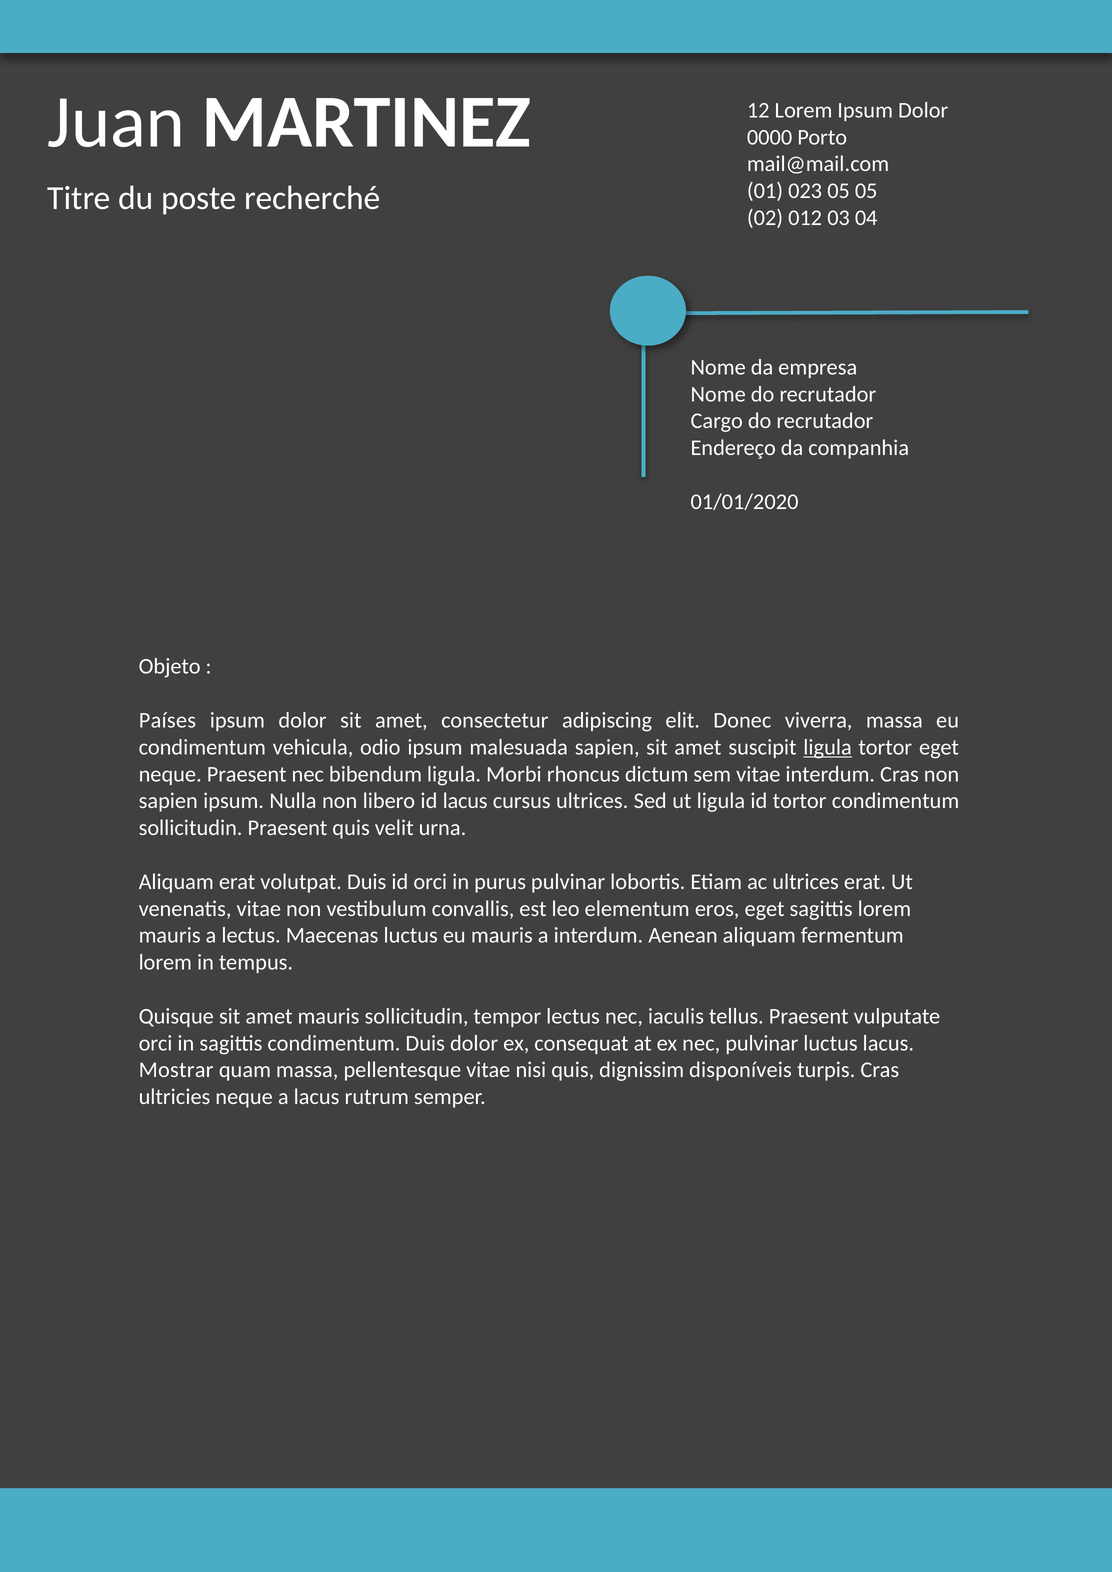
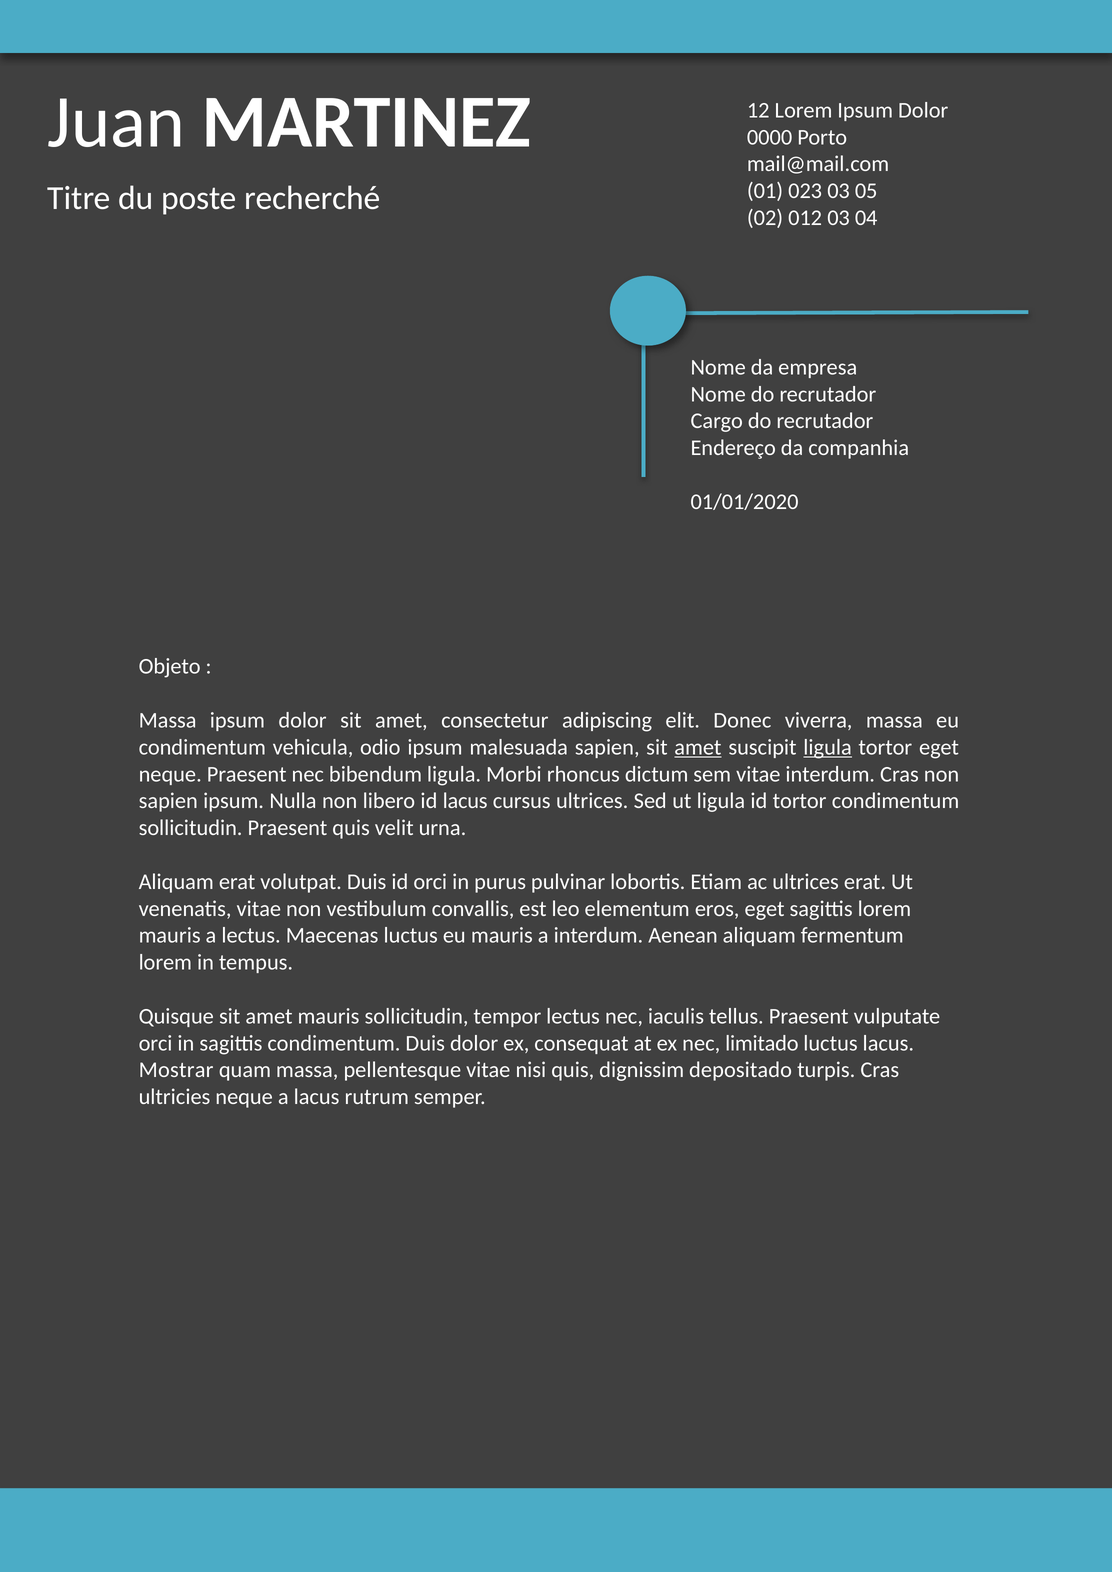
023 05: 05 -> 03
Países at (167, 720): Países -> Massa
amet at (698, 747) underline: none -> present
nec pulvinar: pulvinar -> limitado
disponíveis: disponíveis -> depositado
